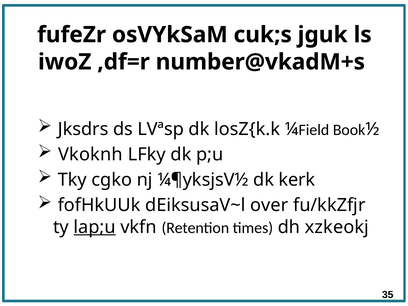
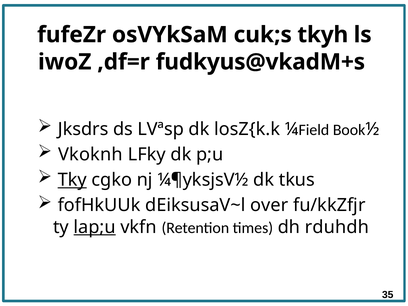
jguk: jguk -> tkyh
number@vkadM+s: number@vkadM+s -> fudkyus@vkadM+s
Tky underline: none -> present
kerk: kerk -> tkus
xzkeokj: xzkeokj -> rduhdh
